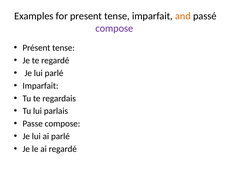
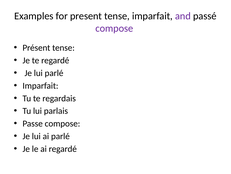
and colour: orange -> purple
